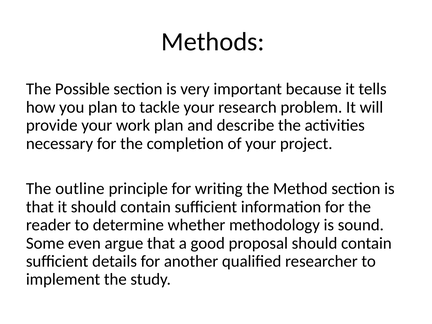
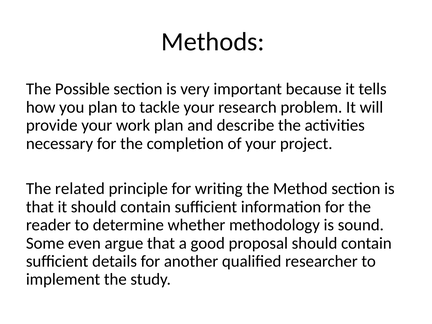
outline: outline -> related
